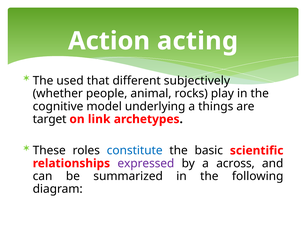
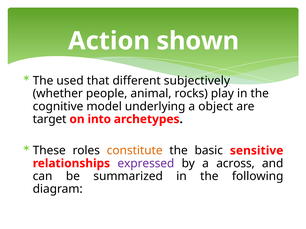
acting: acting -> shown
things: things -> object
link: link -> into
constitute colour: blue -> orange
scientific: scientific -> sensitive
